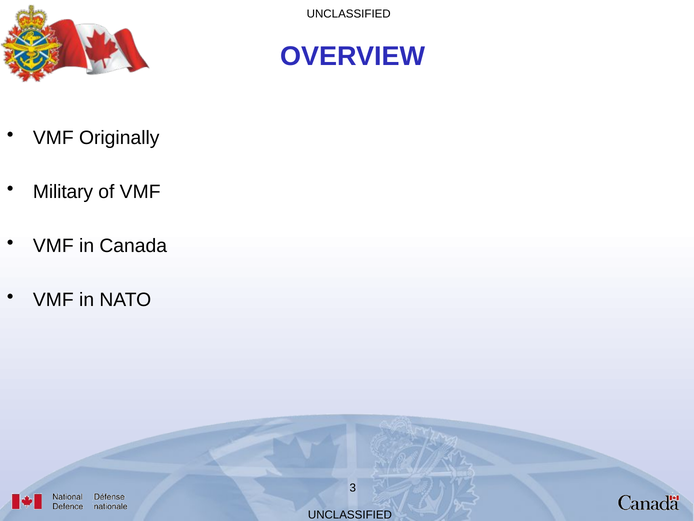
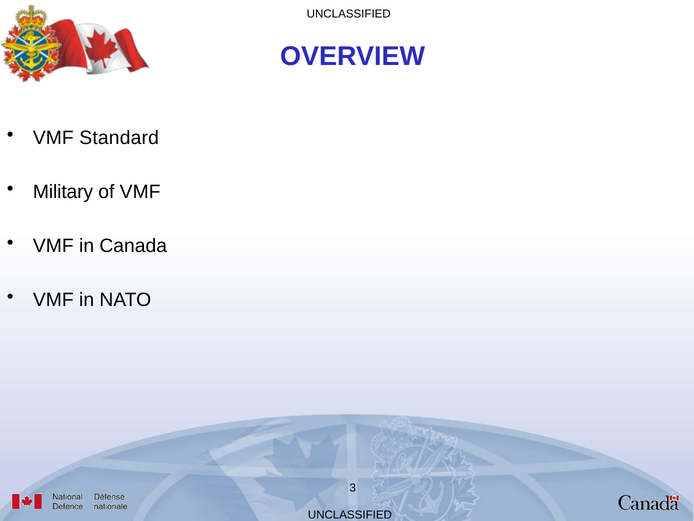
Originally: Originally -> Standard
